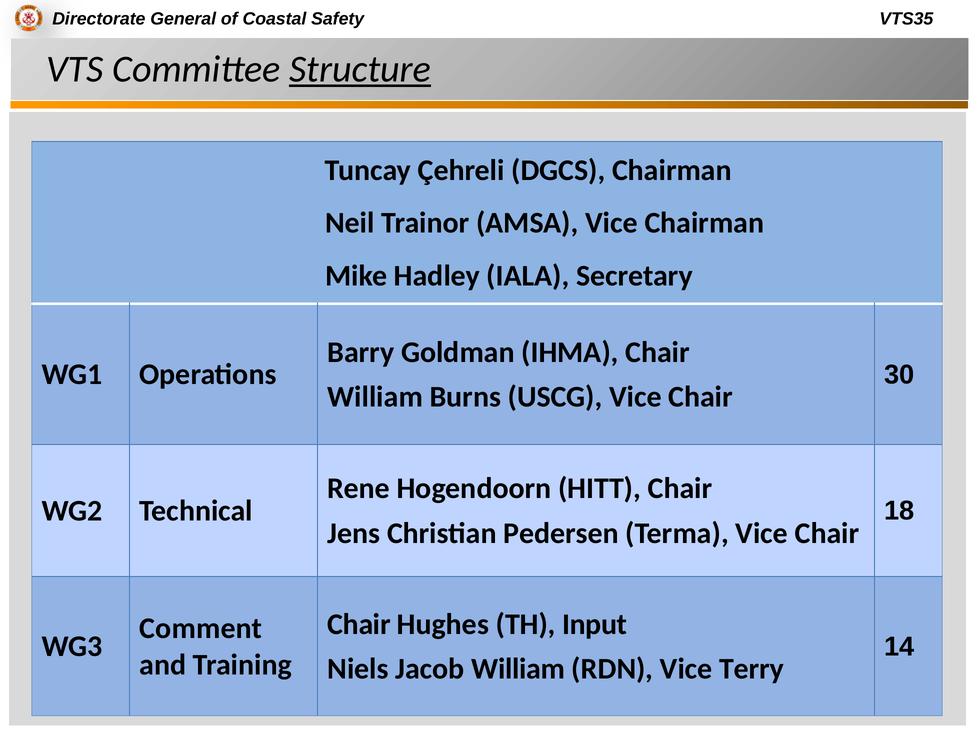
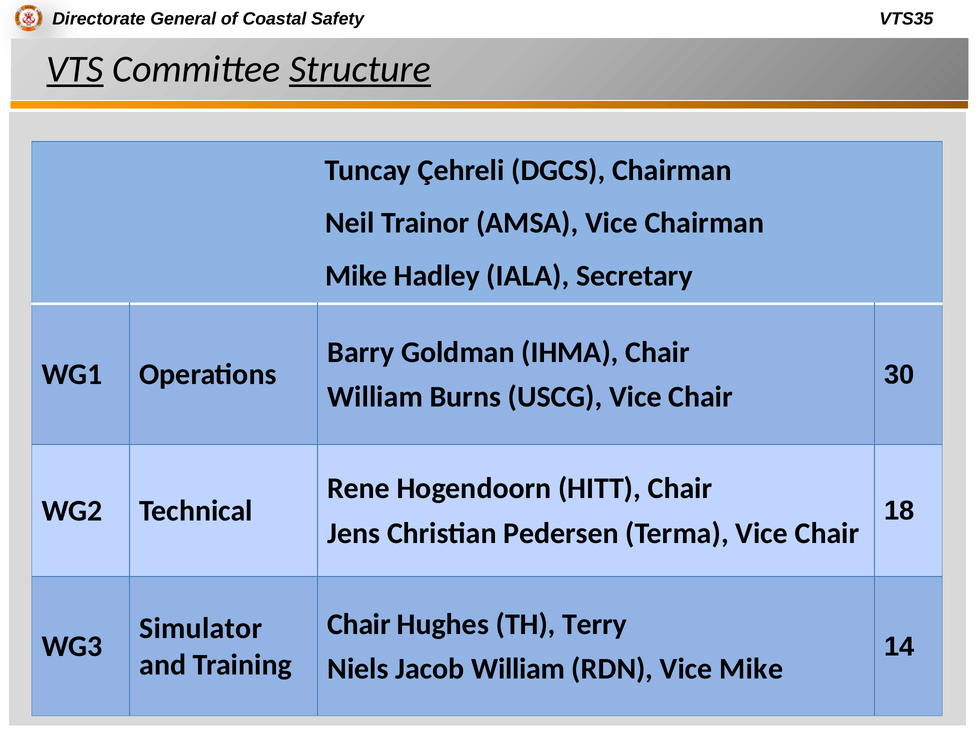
VTS underline: none -> present
Input: Input -> Terry
Comment: Comment -> Simulator
Vice Terry: Terry -> Mike
